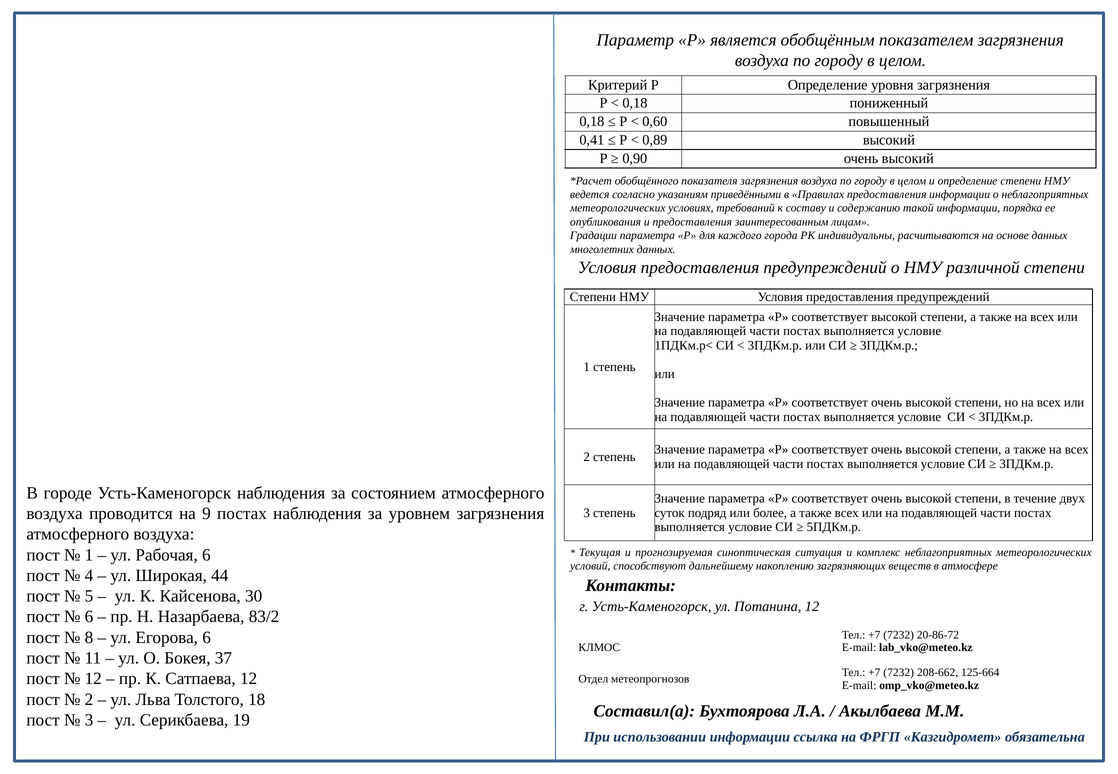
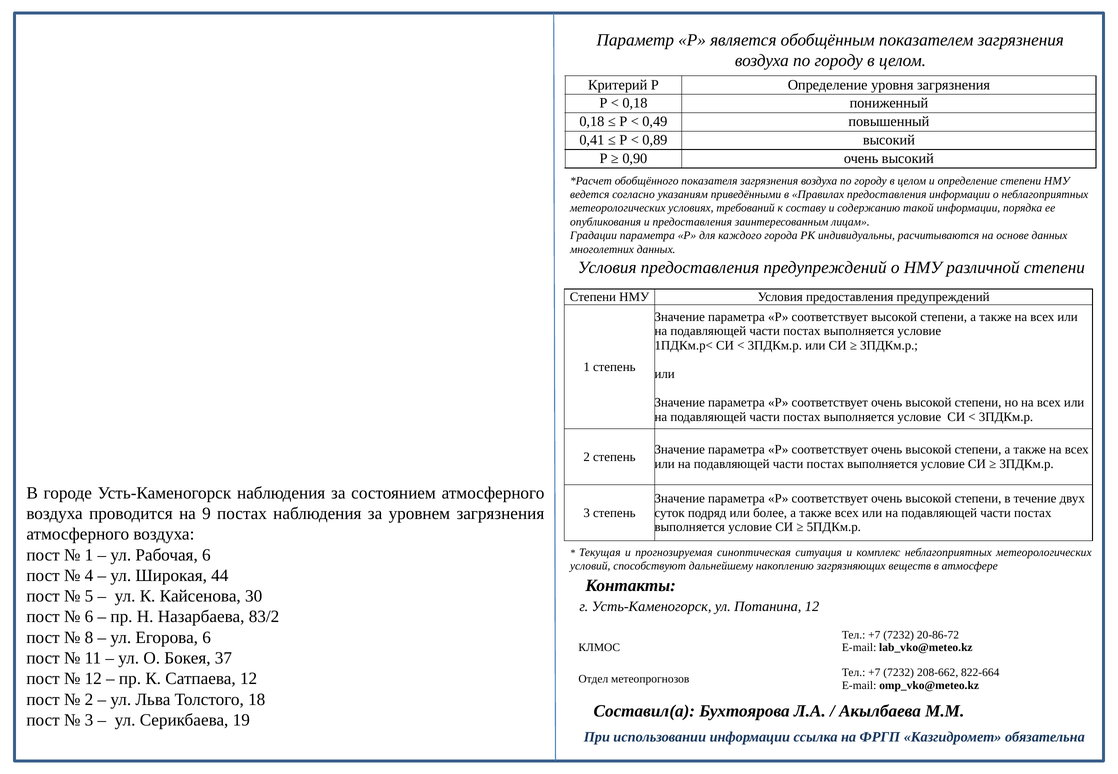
0,60: 0,60 -> 0,49
125-664: 125-664 -> 822-664
